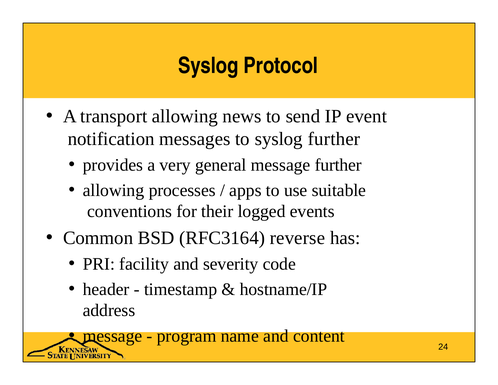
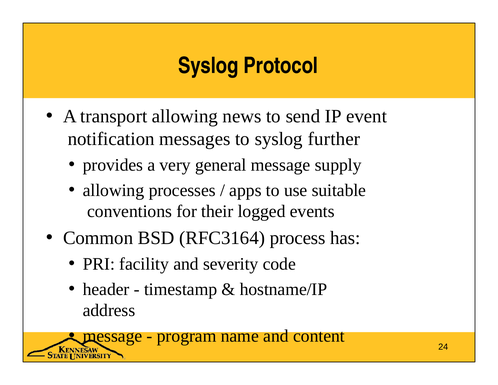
message further: further -> supply
reverse: reverse -> process
